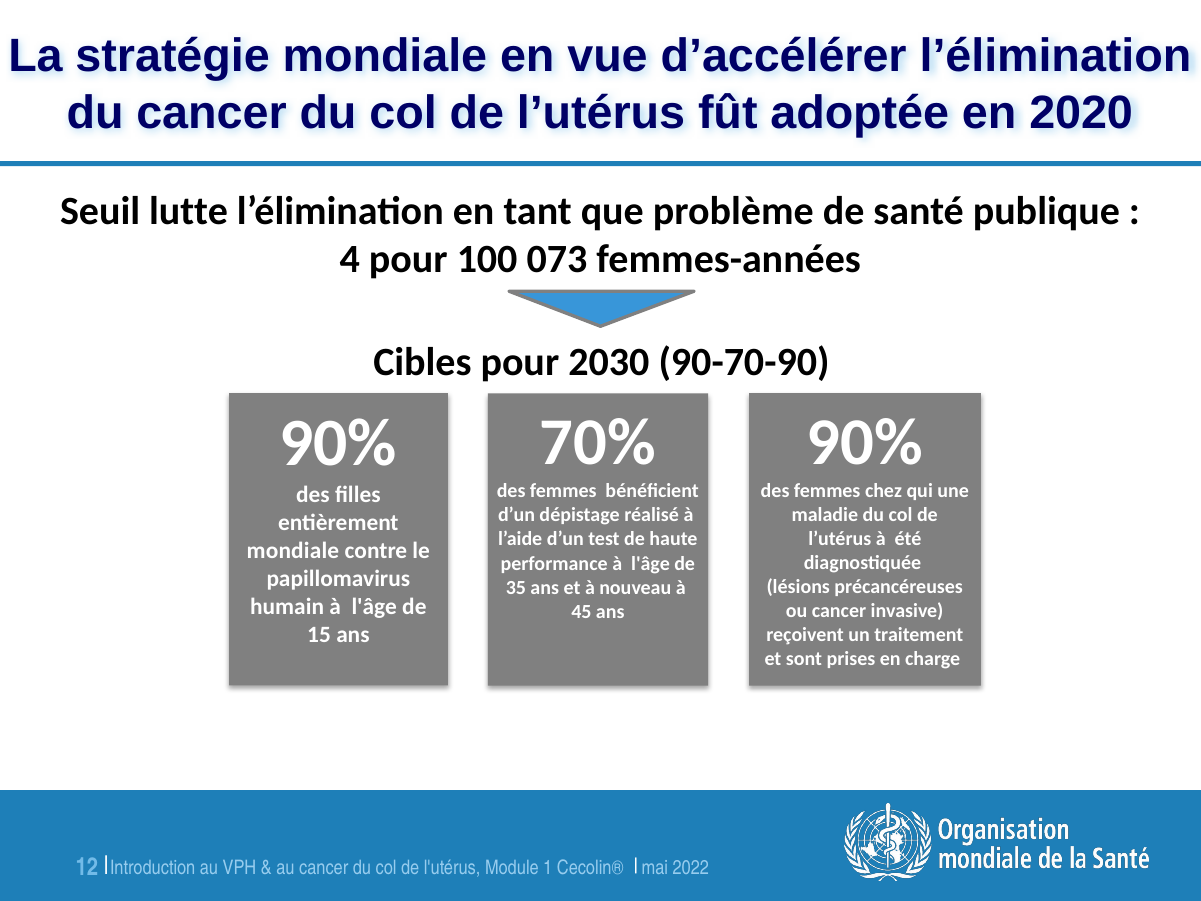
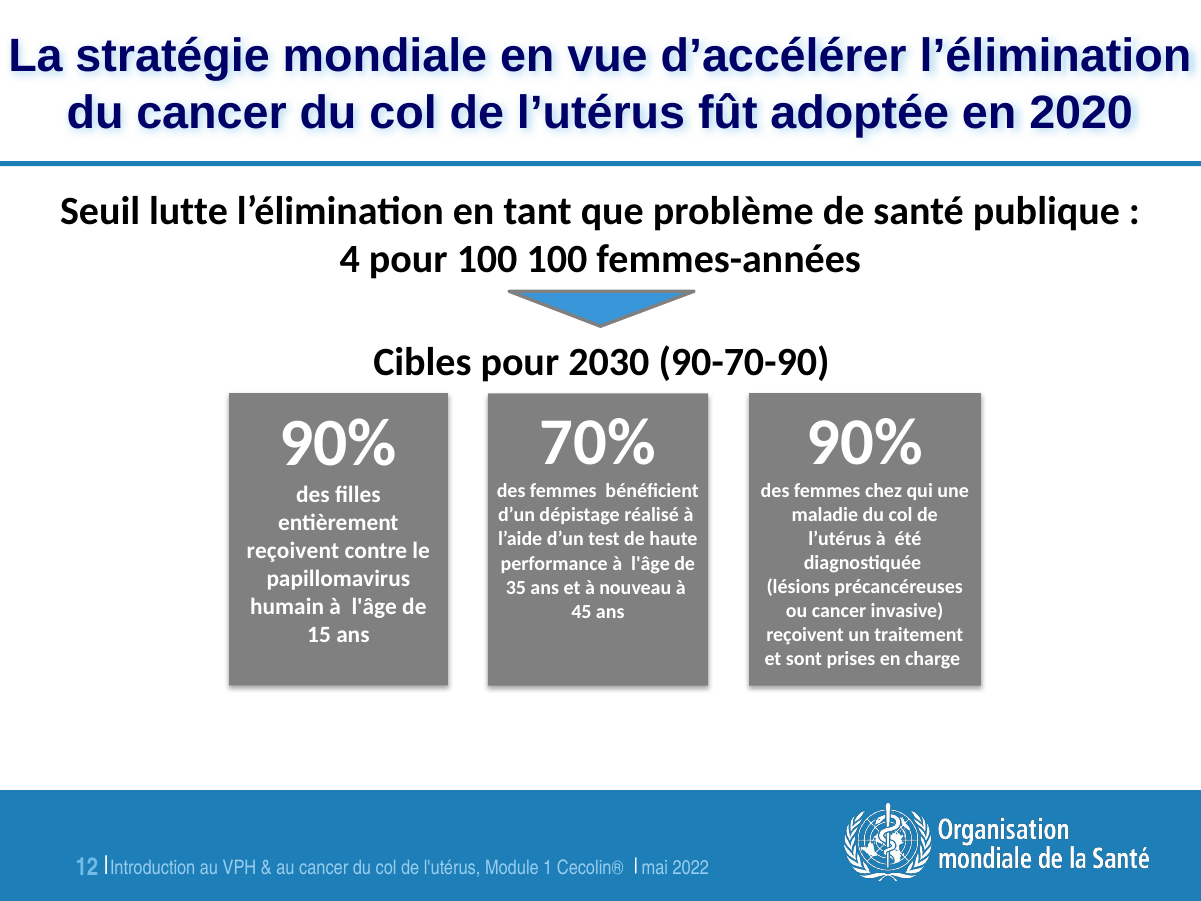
100 073: 073 -> 100
mondiale at (293, 550): mondiale -> reçoivent
